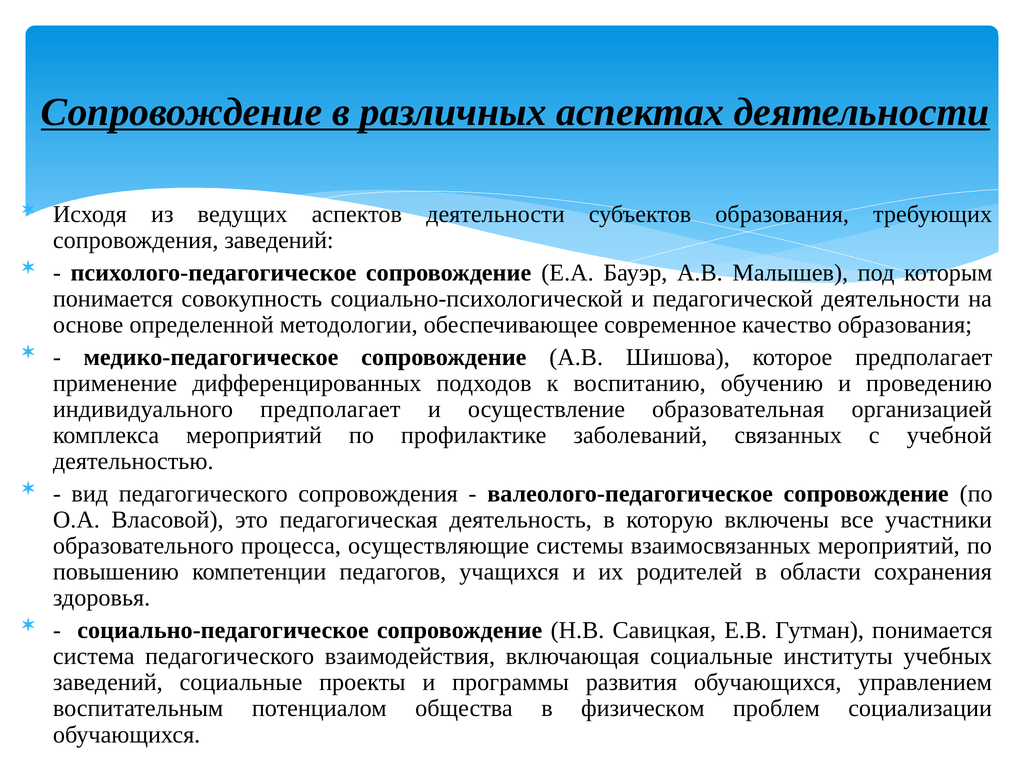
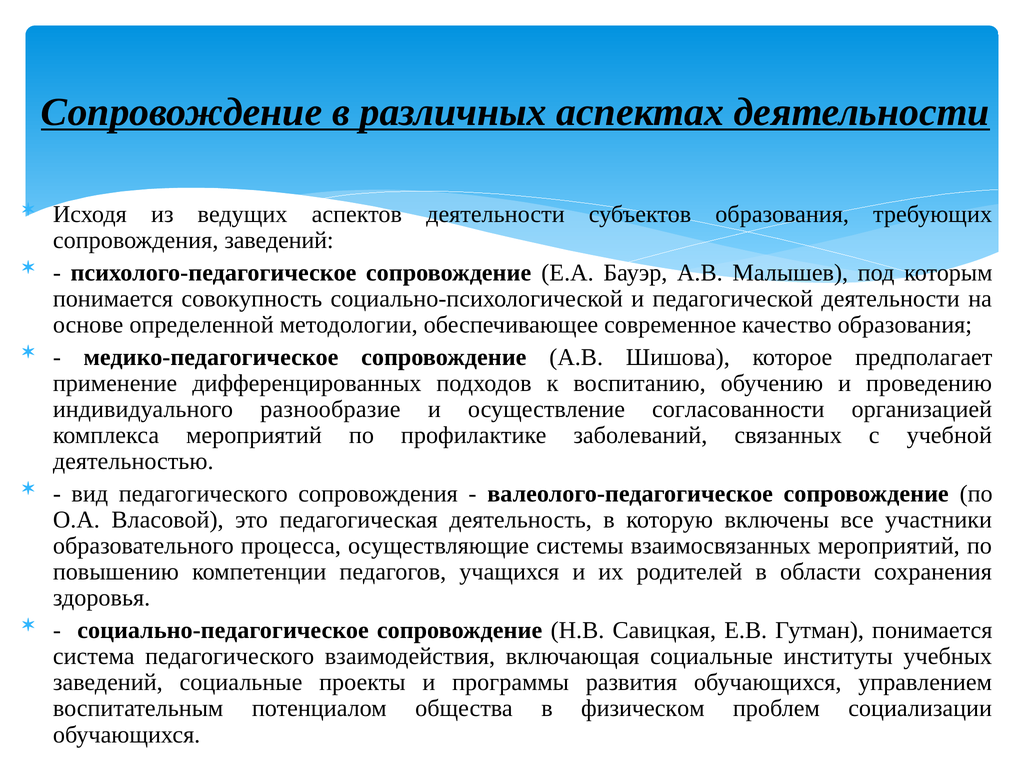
индивидуального предполагает: предполагает -> разнообразие
образовательная: образовательная -> согласованности
